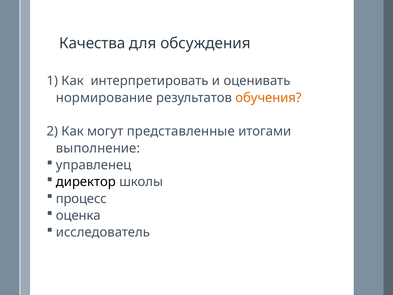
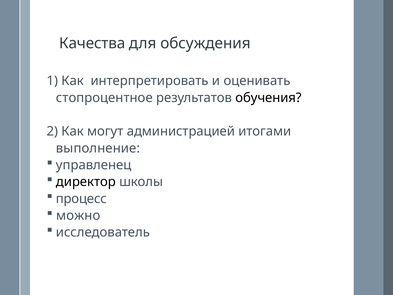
нормирование: нормирование -> стопроцентное
обучения colour: orange -> black
представленные: представленные -> администрацией
оценка: оценка -> можно
